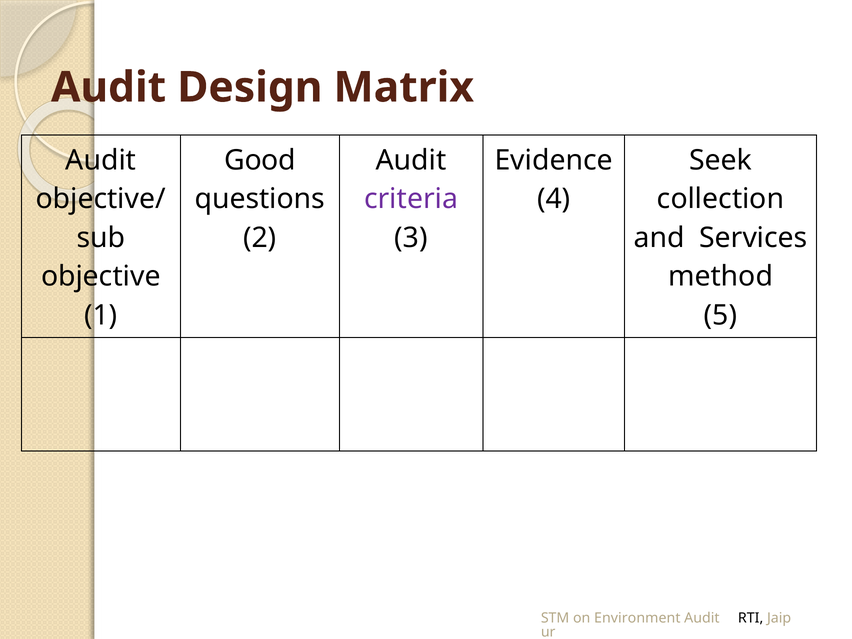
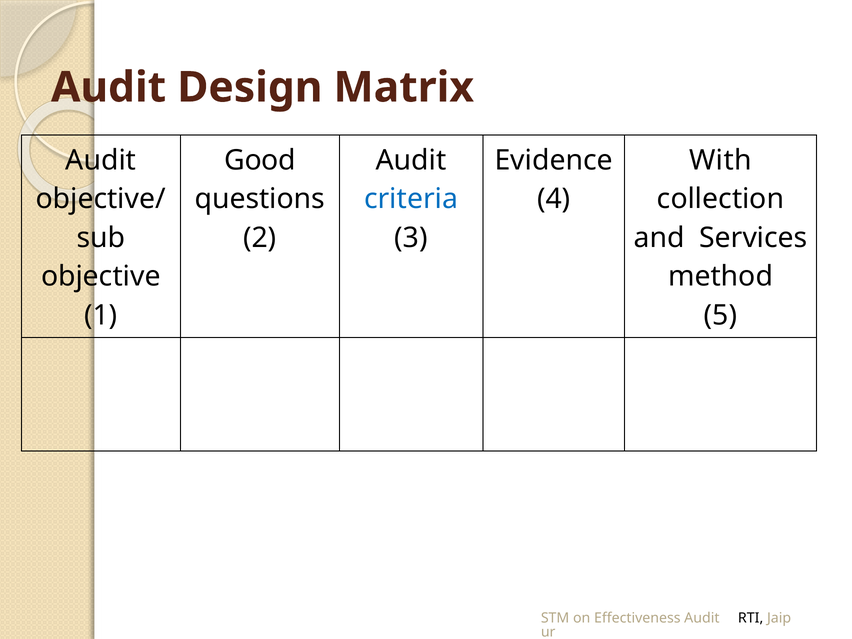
Seek: Seek -> With
criteria colour: purple -> blue
Environment: Environment -> Effectiveness
